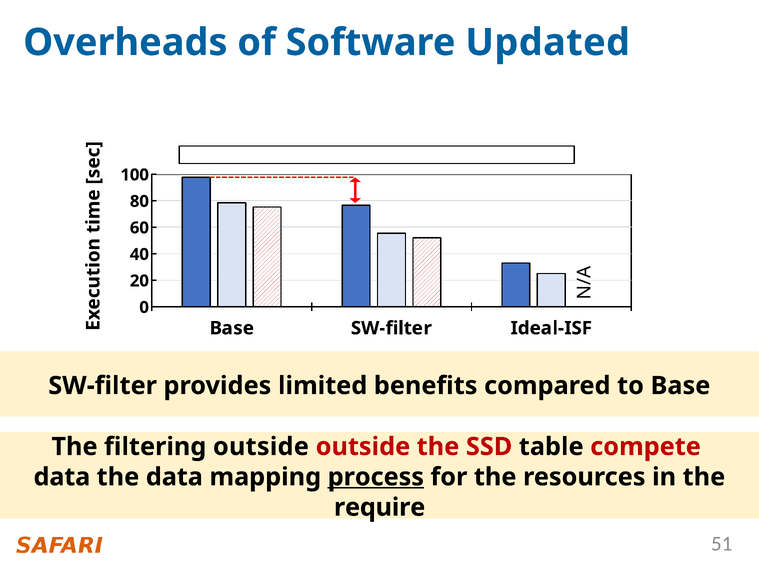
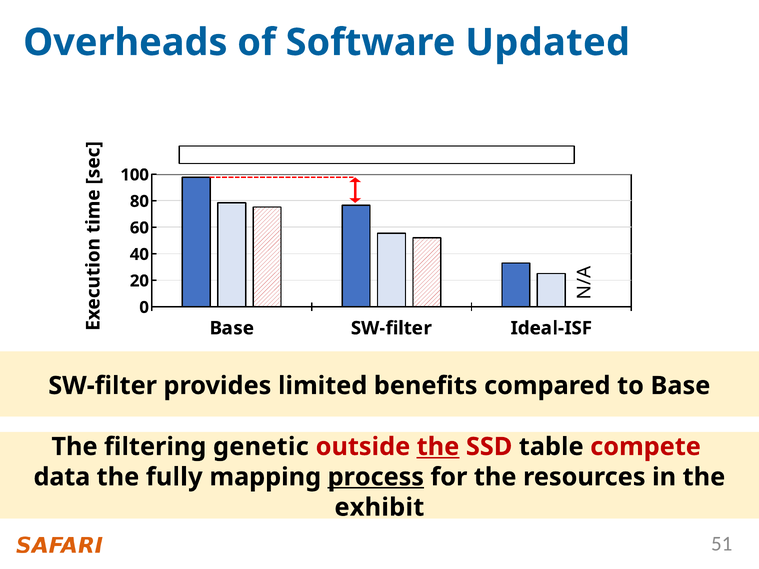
filtering outside: outside -> genetic
the at (438, 447) underline: none -> present
the data: data -> fully
require: require -> exhibit
